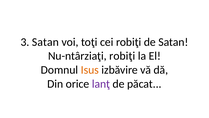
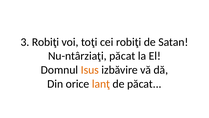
3 Satan: Satan -> Robiţi
Nu-ntârziaţi robiţi: robiţi -> păcat
lanţ colour: purple -> orange
